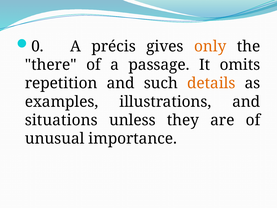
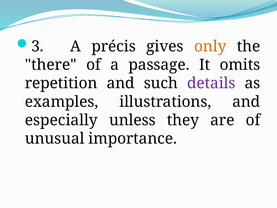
0: 0 -> 3
details colour: orange -> purple
situations: situations -> especially
